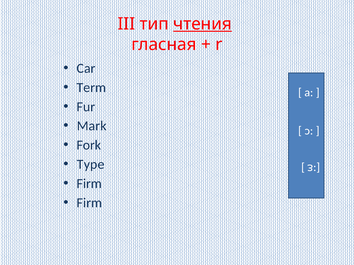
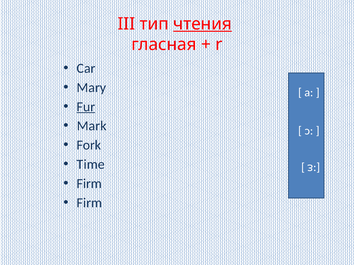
Term: Term -> Mary
Fur underline: none -> present
Type: Type -> Time
